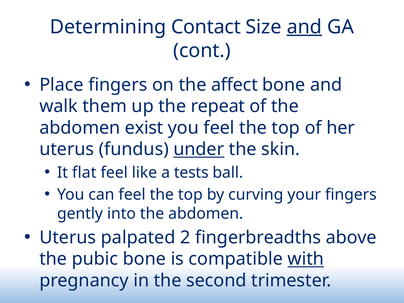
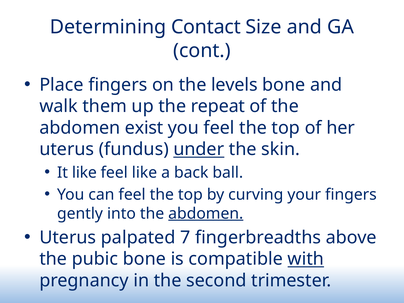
and at (304, 27) underline: present -> none
affect: affect -> levels
It flat: flat -> like
tests: tests -> back
abdomen at (206, 213) underline: none -> present
2: 2 -> 7
